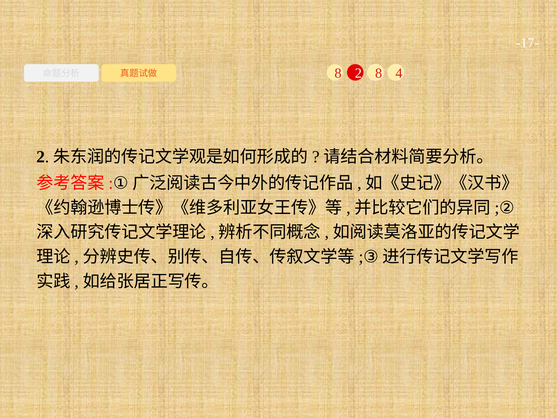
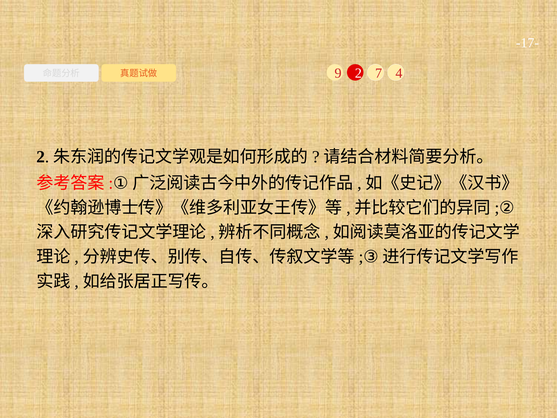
8 at (338, 73): 8 -> 9
2 8: 8 -> 7
